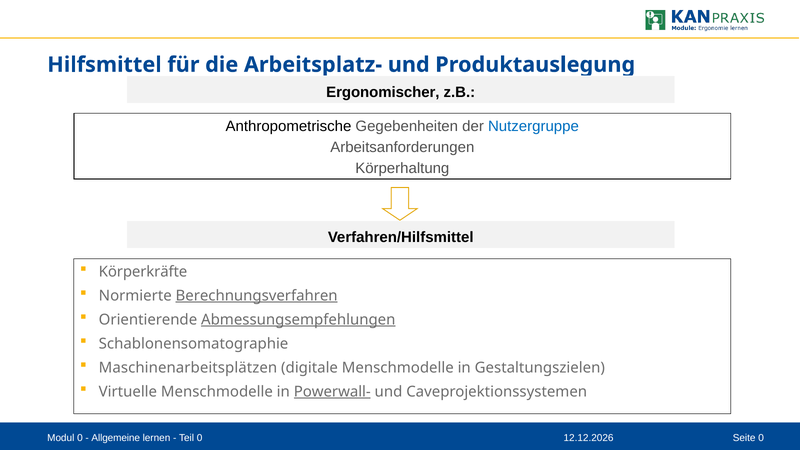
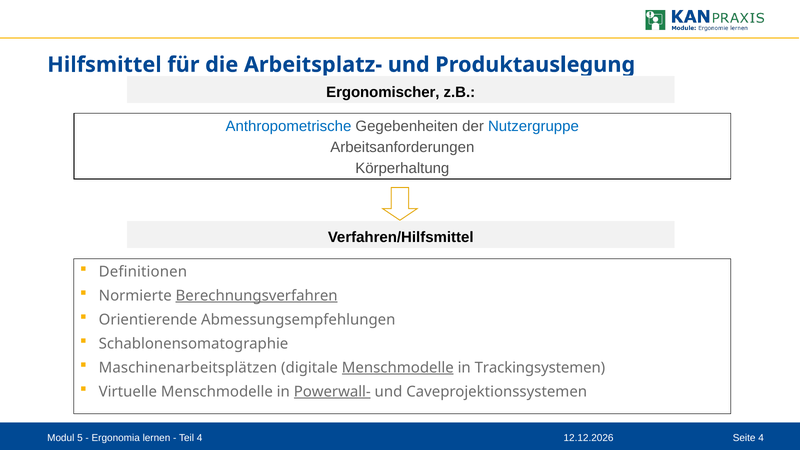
Anthropometrische colour: black -> blue
Körperkräfte: Körperkräfte -> Definitionen
Abmessungsempfehlungen underline: present -> none
Menschmodelle at (398, 368) underline: none -> present
Gestaltungszielen: Gestaltungszielen -> Trackingsystemen
Modul 0: 0 -> 5
Allgemeine: Allgemeine -> Ergonomia
Teil 0: 0 -> 4
Seite 0: 0 -> 4
